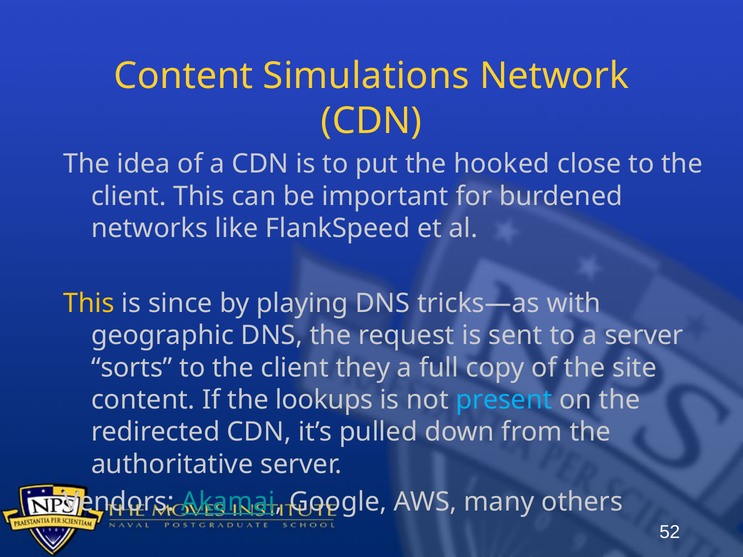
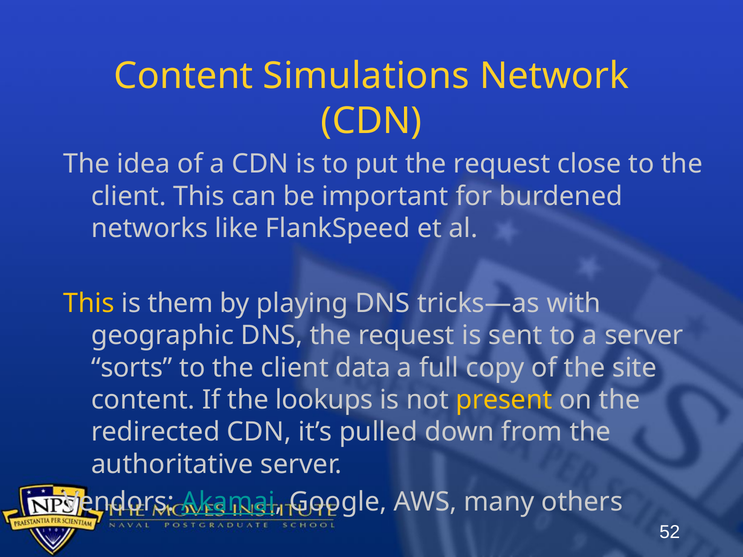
put the hooked: hooked -> request
since: since -> them
they: they -> data
present colour: light blue -> yellow
